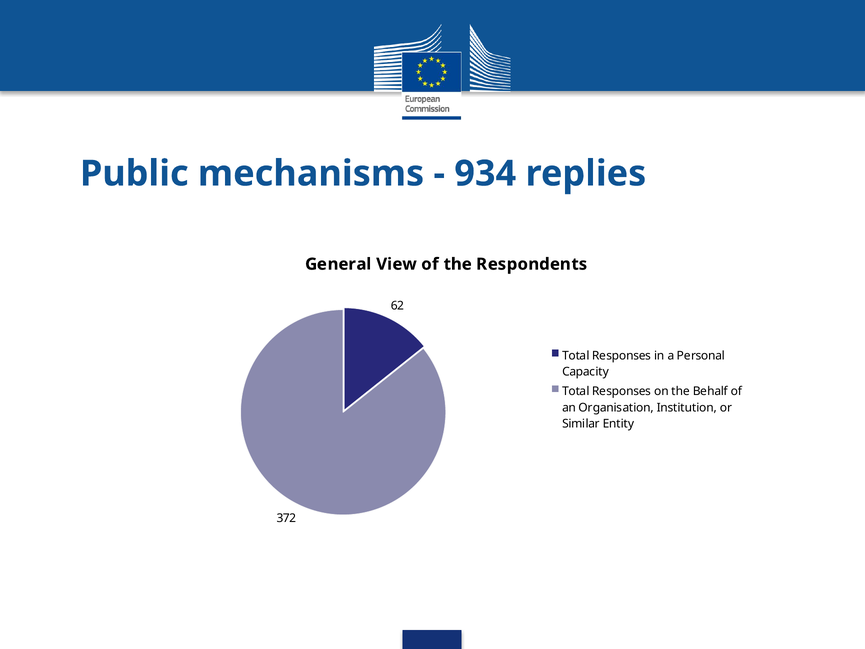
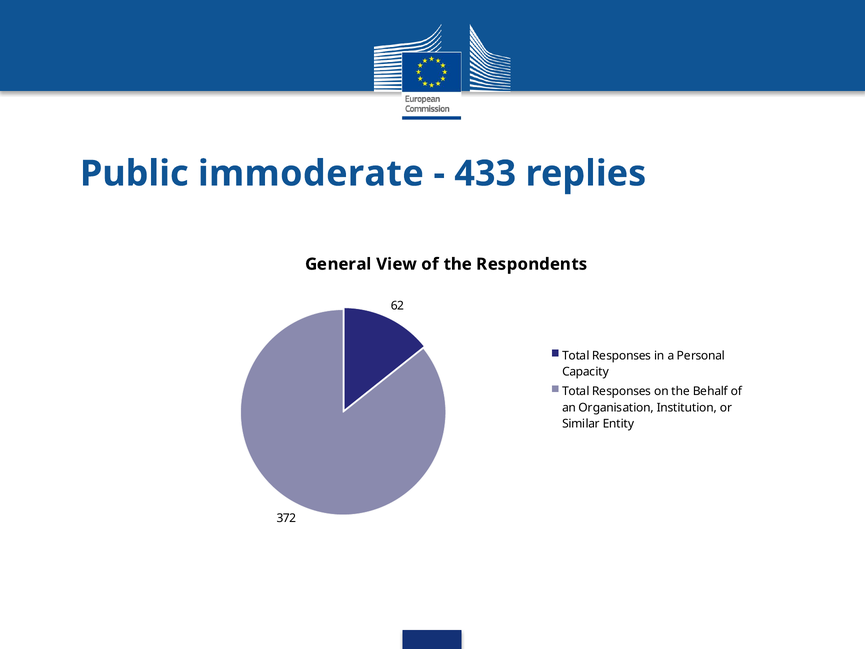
mechanisms: mechanisms -> immoderate
934: 934 -> 433
